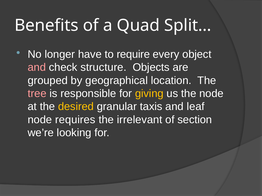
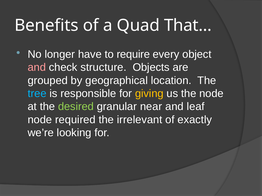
Split…: Split… -> That…
tree colour: pink -> light blue
desired colour: yellow -> light green
taxis: taxis -> near
requires: requires -> required
section: section -> exactly
